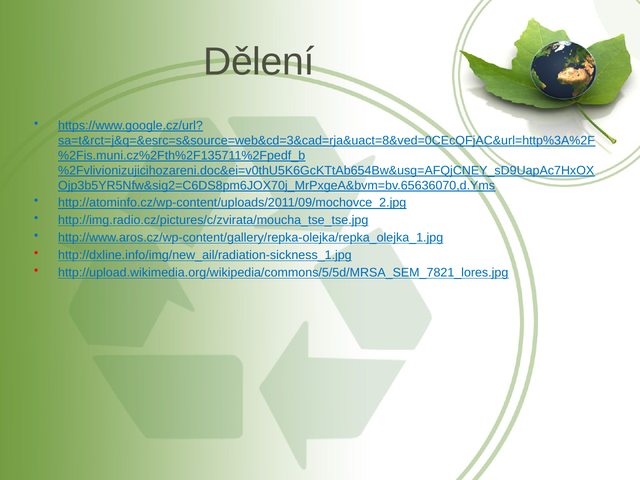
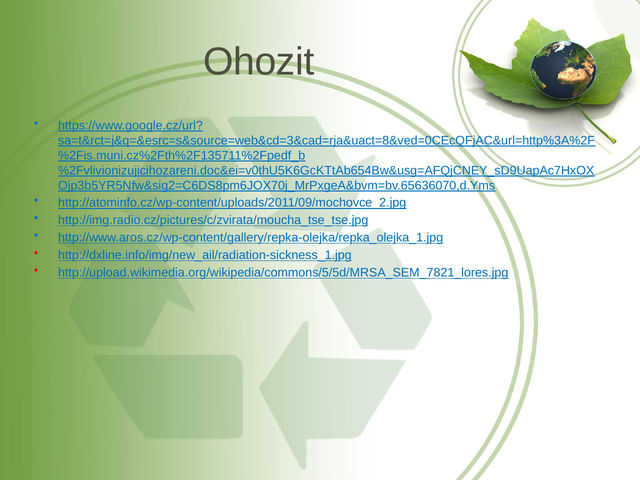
Dělení: Dělení -> Ohozit
